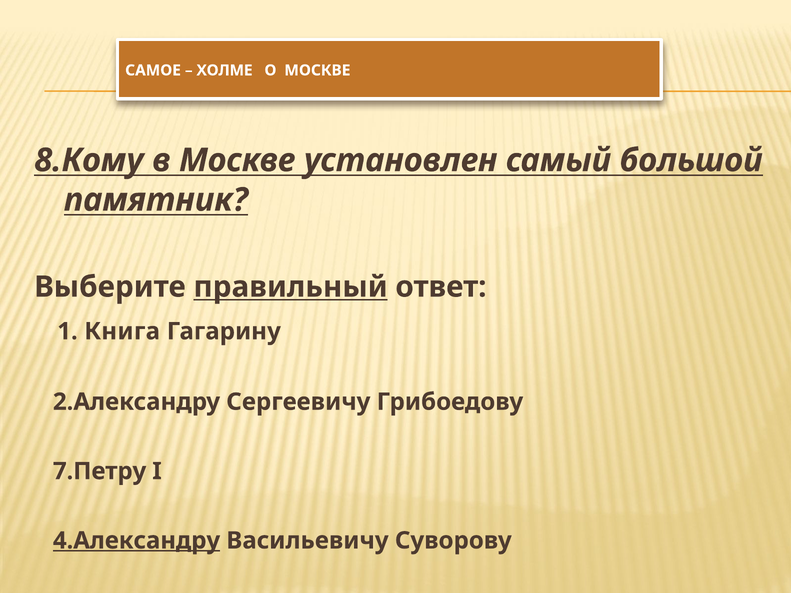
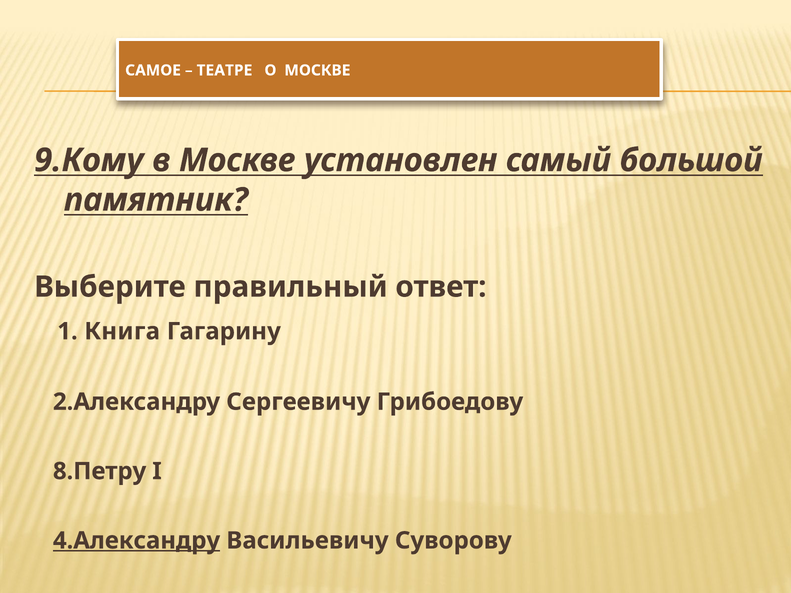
ХОЛМЕ: ХОЛМЕ -> ТЕАТРЕ
8.Кому: 8.Кому -> 9.Кому
правильный underline: present -> none
7.Петру: 7.Петру -> 8.Петру
